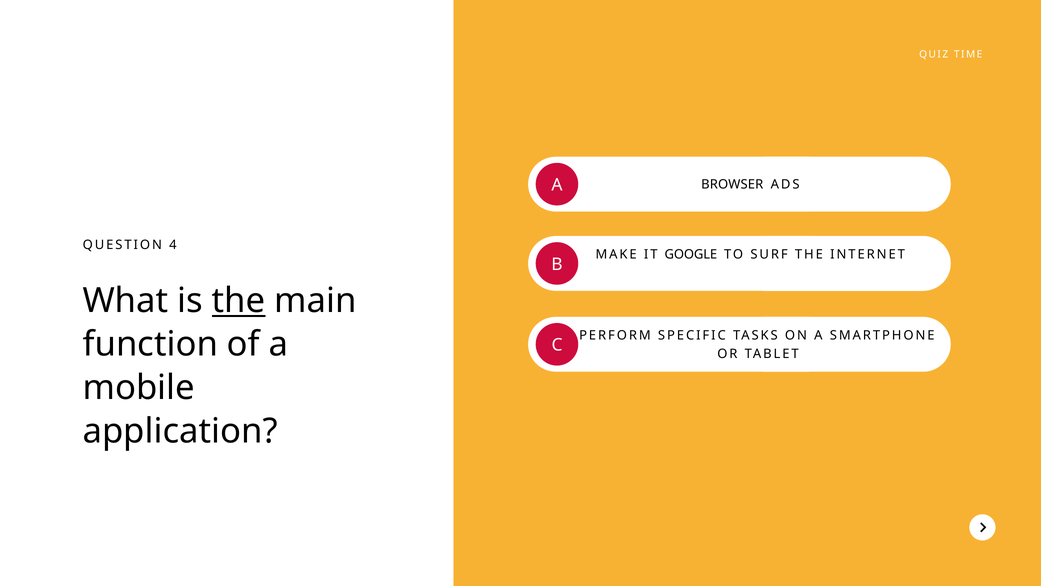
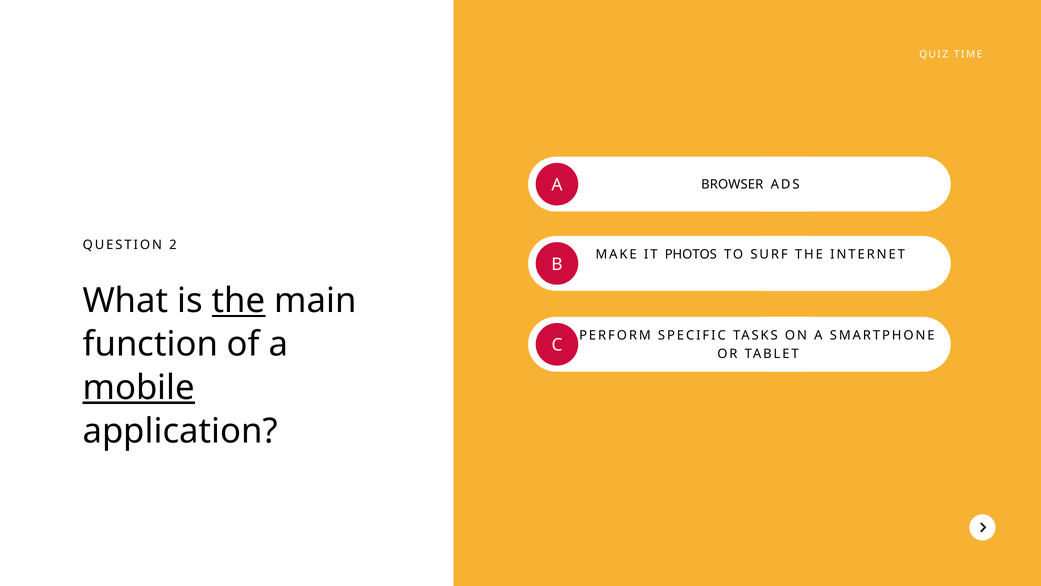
4: 4 -> 2
GOOGLE: GOOGLE -> PHOTOS
mobile underline: none -> present
